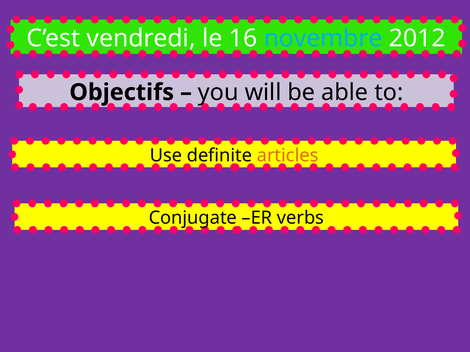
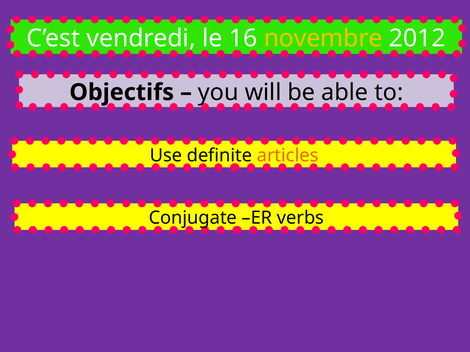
novembre colour: light blue -> yellow
